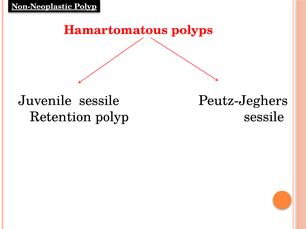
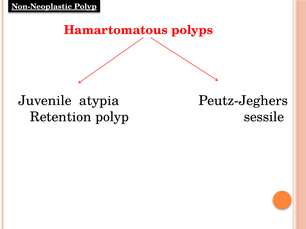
Juvenile sessile: sessile -> atypia
